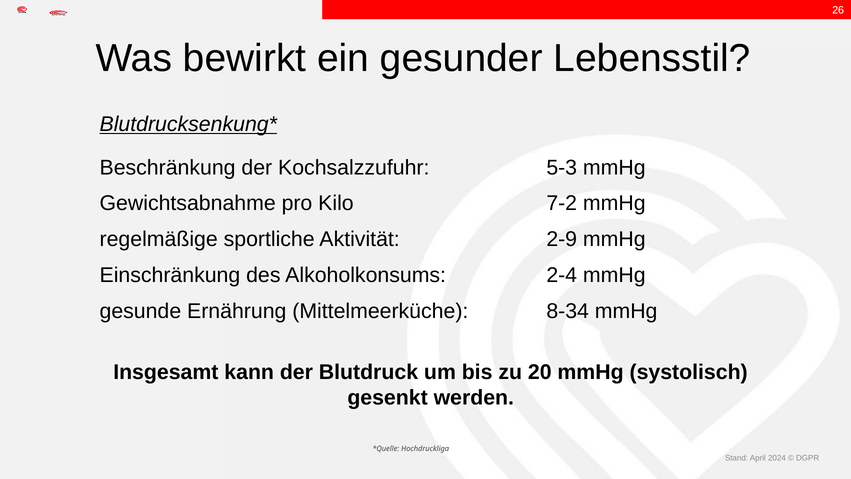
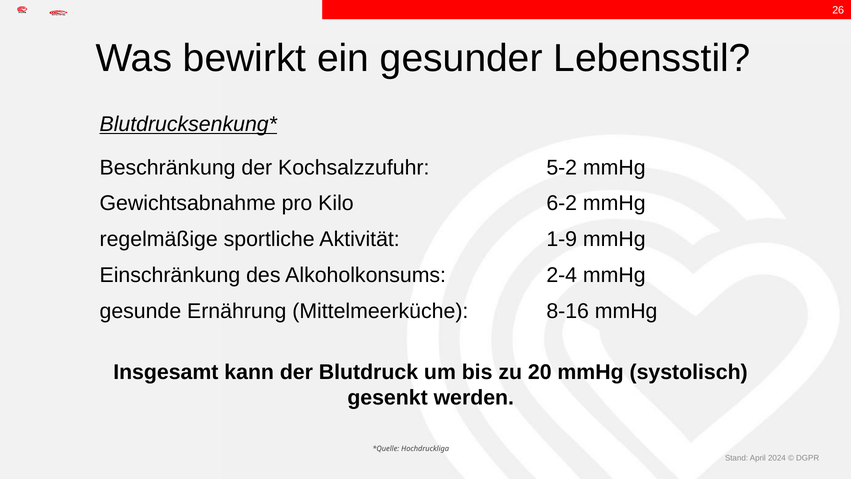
5-3: 5-3 -> 5-2
7-2: 7-2 -> 6-2
2-9: 2-9 -> 1-9
8-34: 8-34 -> 8-16
